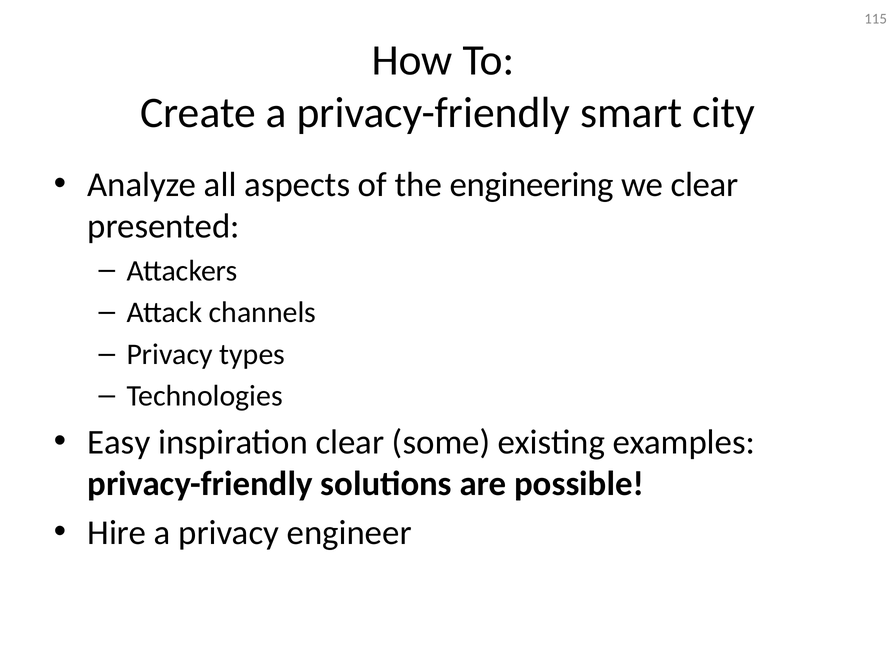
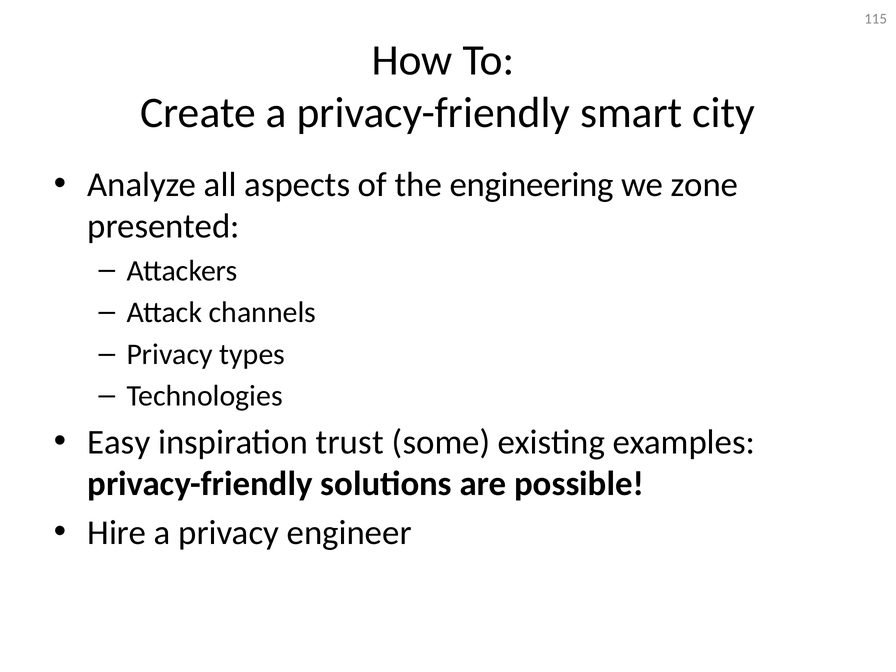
we clear: clear -> zone
inspiration clear: clear -> trust
